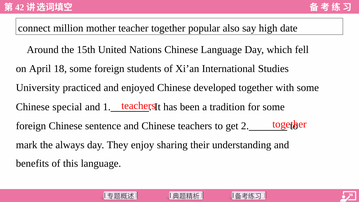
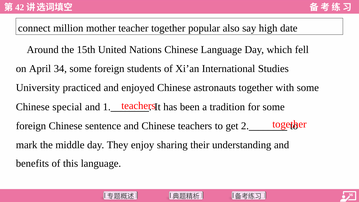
18: 18 -> 34
developed: developed -> astronauts
always: always -> middle
